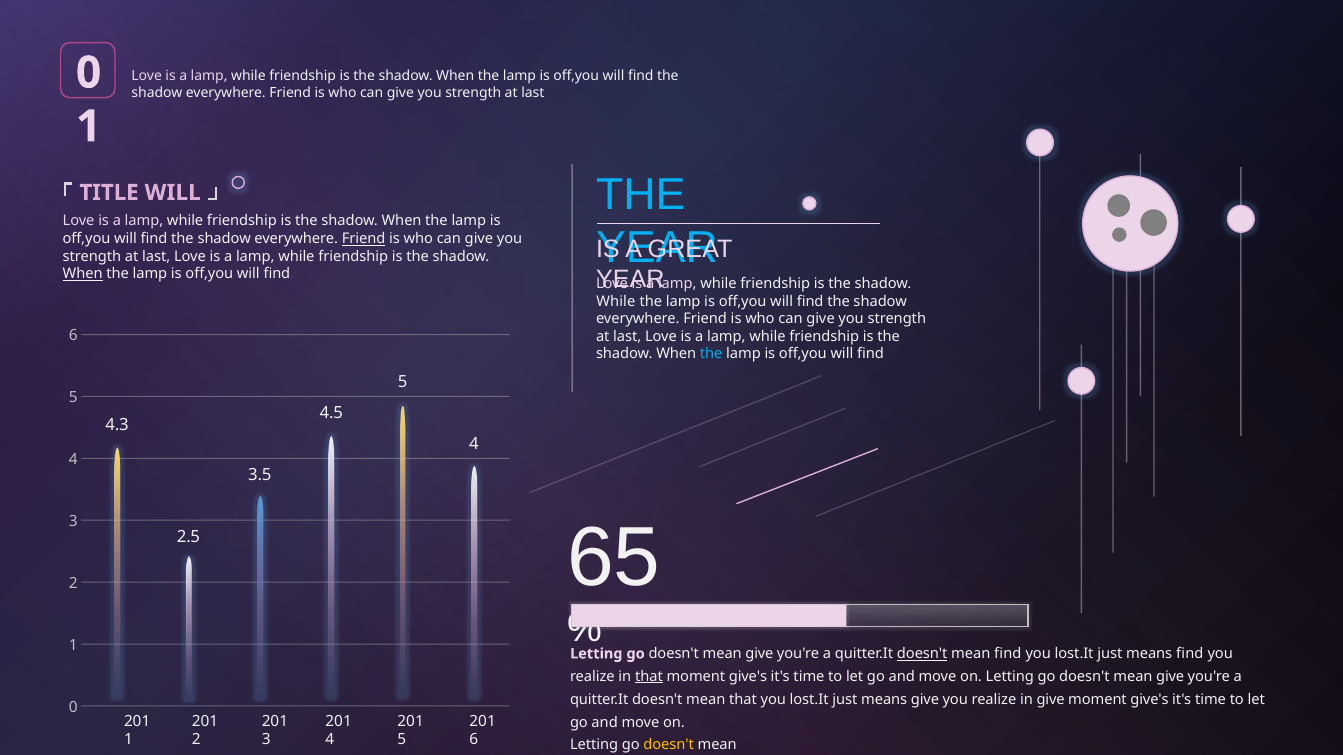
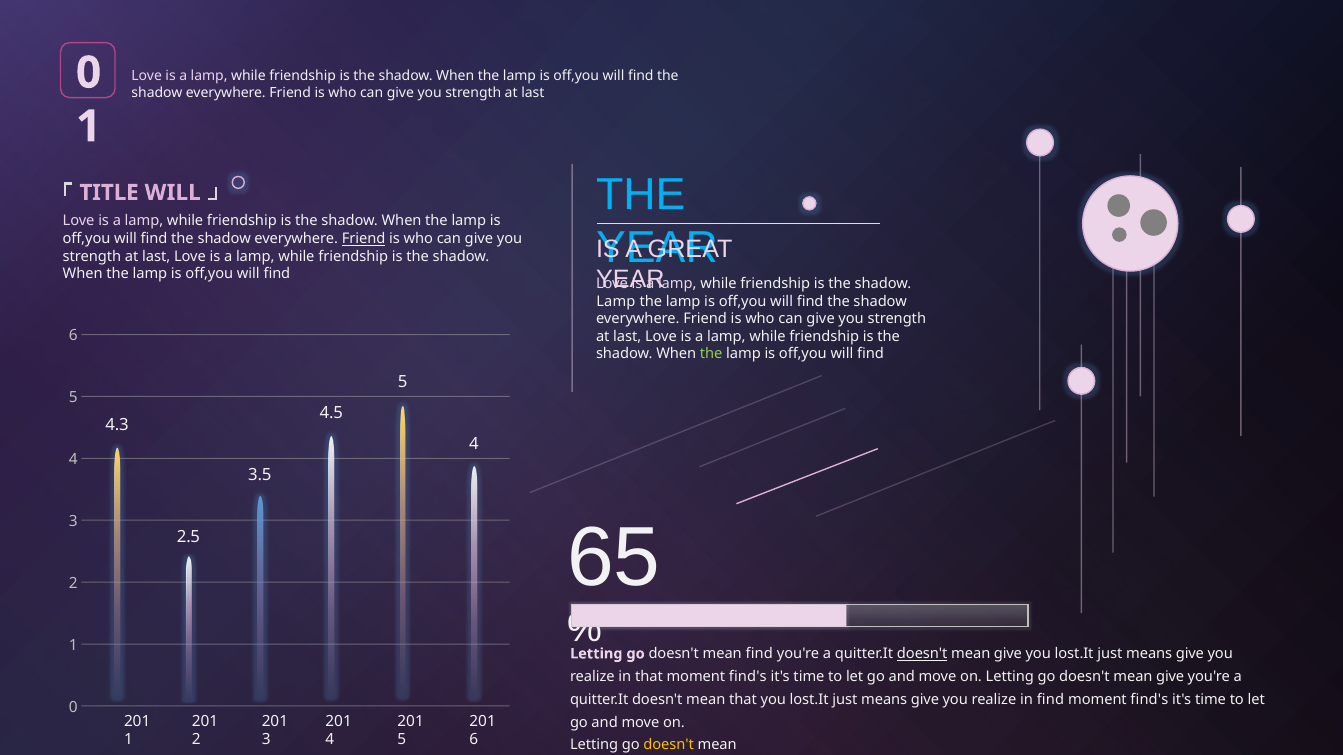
When at (83, 274) underline: present -> none
While at (616, 301): While -> Lamp
the at (711, 354) colour: light blue -> light green
give at (759, 654): give -> find
find at (1008, 654): find -> give
find at (1190, 654): find -> give
that at (649, 677) underline: present -> none
give's at (748, 677): give's -> find's
in give: give -> find
give's at (1150, 700): give's -> find's
